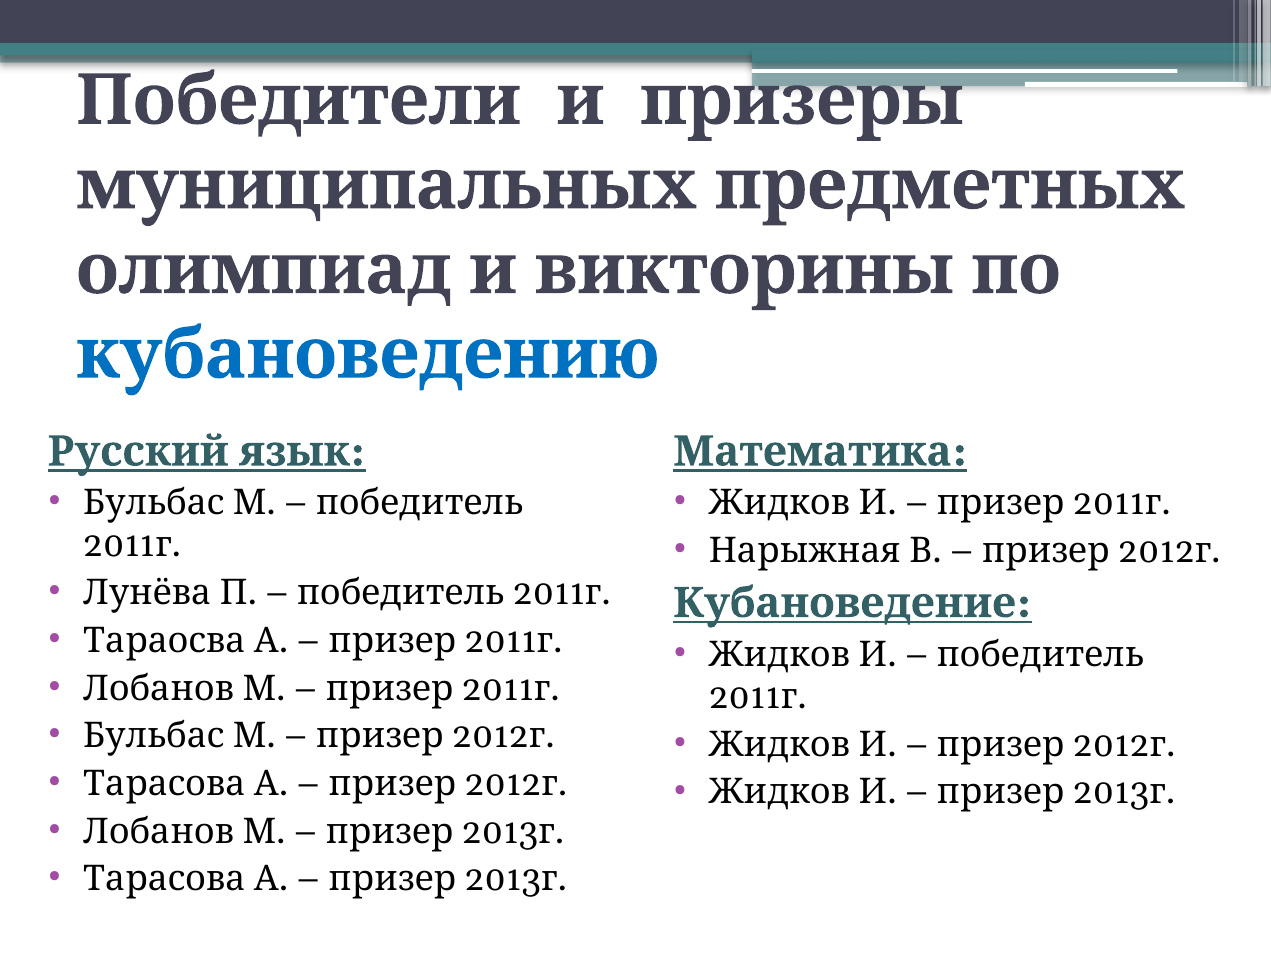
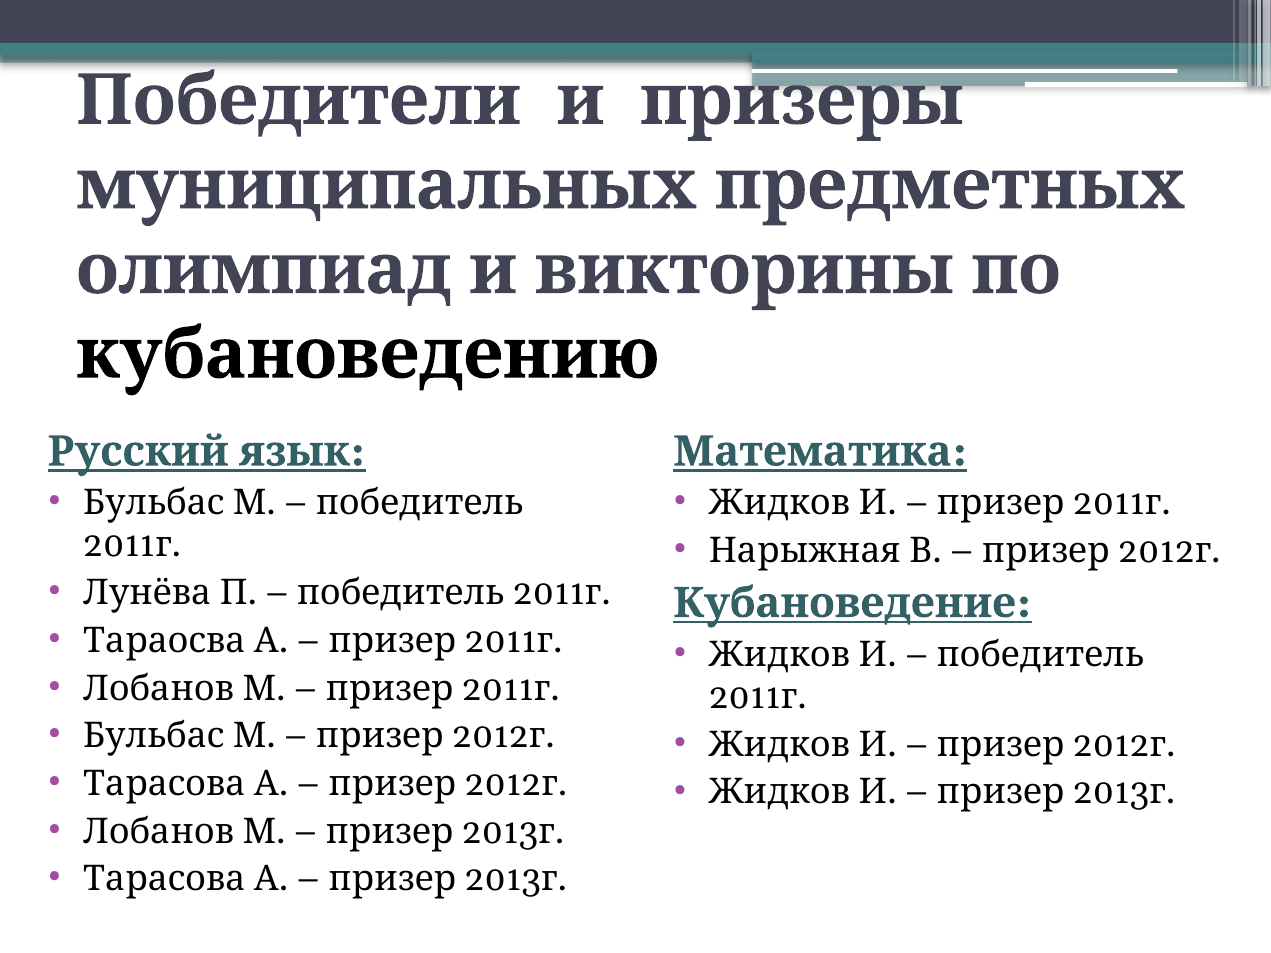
кубановедению colour: blue -> black
